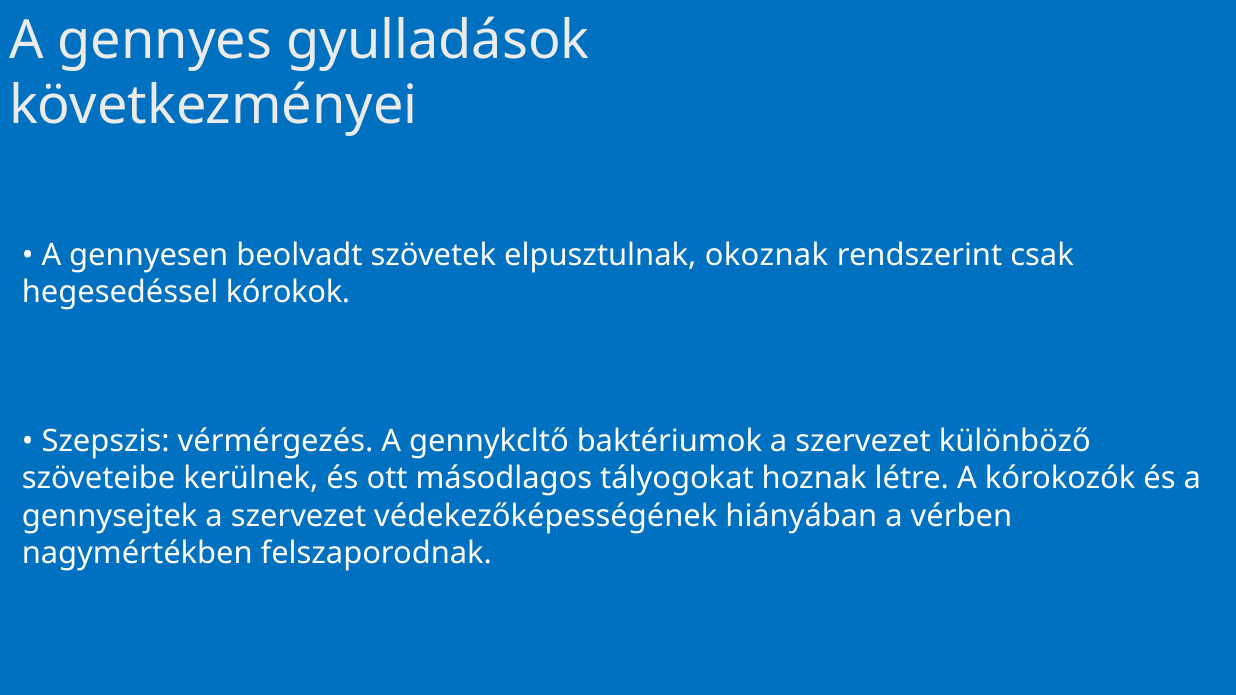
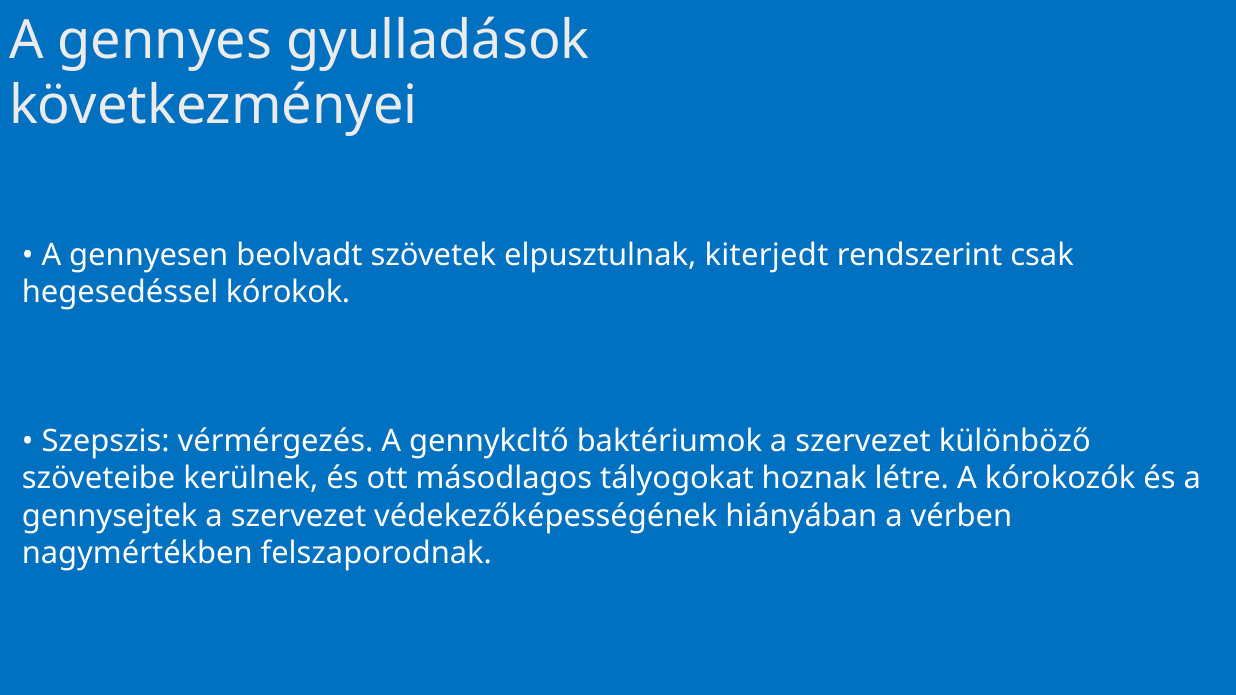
okoznak: okoznak -> kiterjedt
